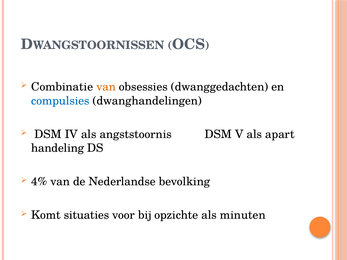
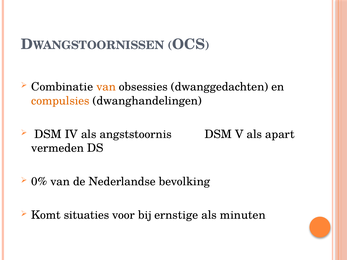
compulsies colour: blue -> orange
handeling: handeling -> vermeden
4%: 4% -> 0%
opzichte: opzichte -> ernstige
